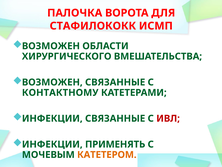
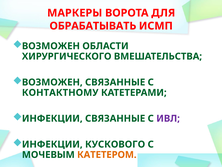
ПАЛОЧКА: ПАЛОЧКА -> МАРКЕРЫ
СТАФИЛОКОКК: СТАФИЛОКОКК -> ОБРАБАТЫВАТЬ
ИВЛ colour: red -> purple
ПРИМЕНЯТЬ: ПРИМЕНЯТЬ -> КУСКОВОГО
